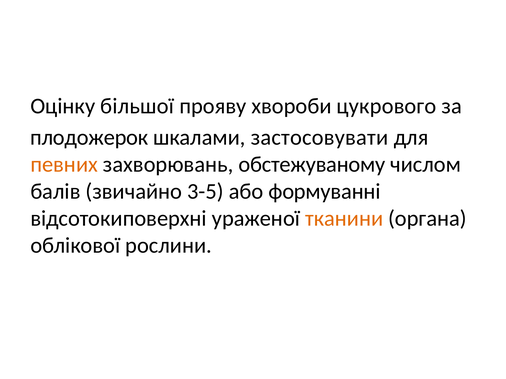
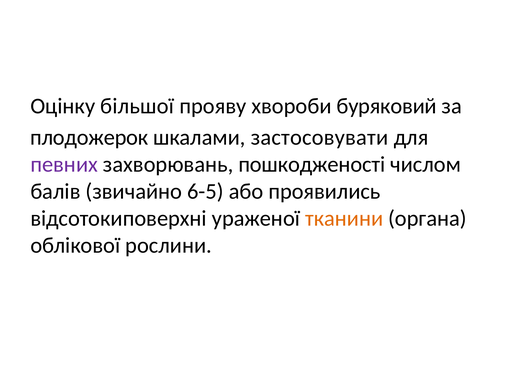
цукрового: цукрового -> буряковий
певних colour: orange -> purple
обстежуваному: обстежуваному -> пошкодженості
3-5: 3-5 -> 6-5
формуванні: формуванні -> проявились
